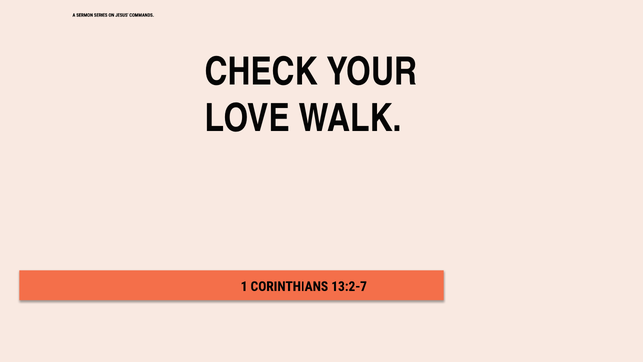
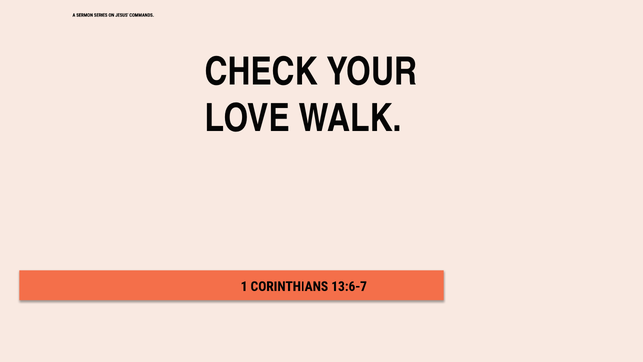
13:2-7: 13:2-7 -> 13:6-7
